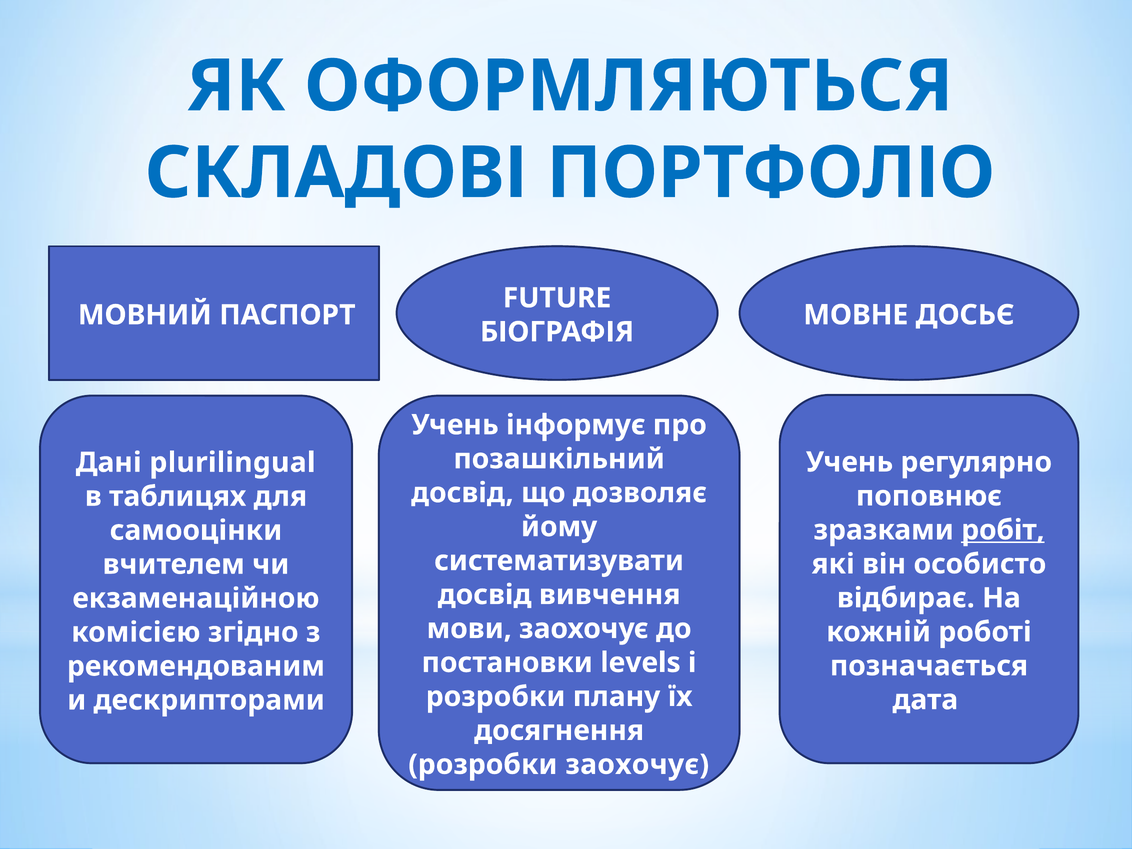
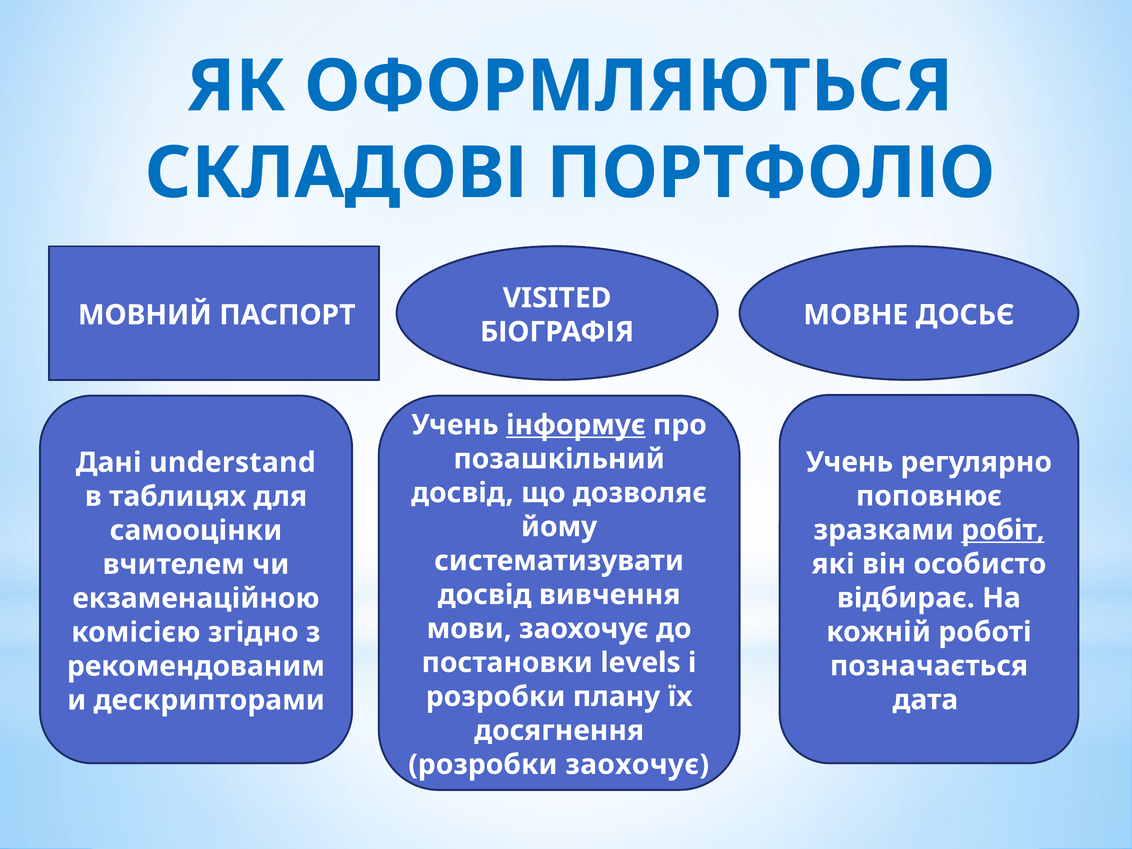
FUTURE: FUTURE -> VISITED
інформує underline: none -> present
plurilingual: plurilingual -> understand
